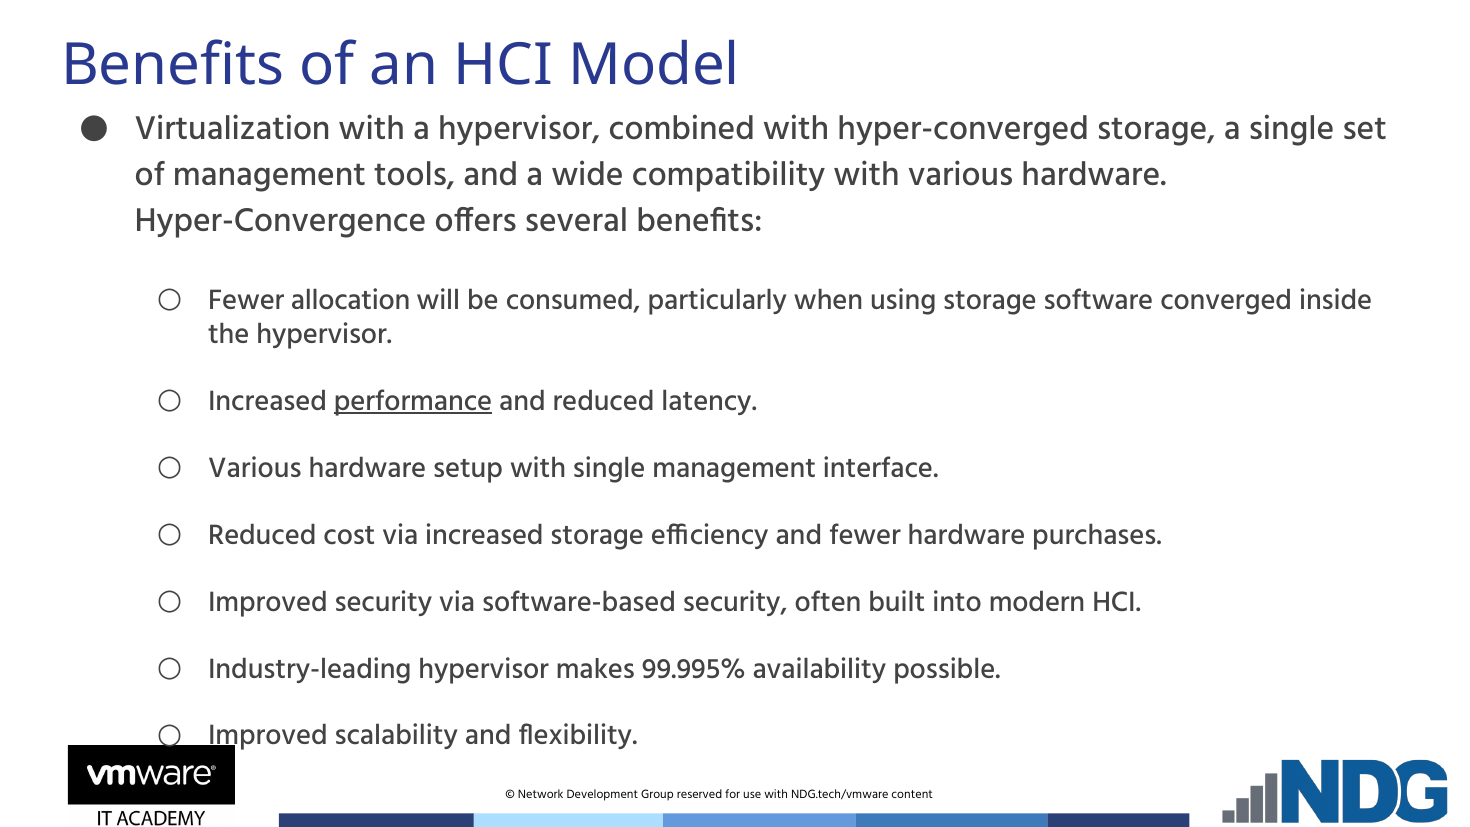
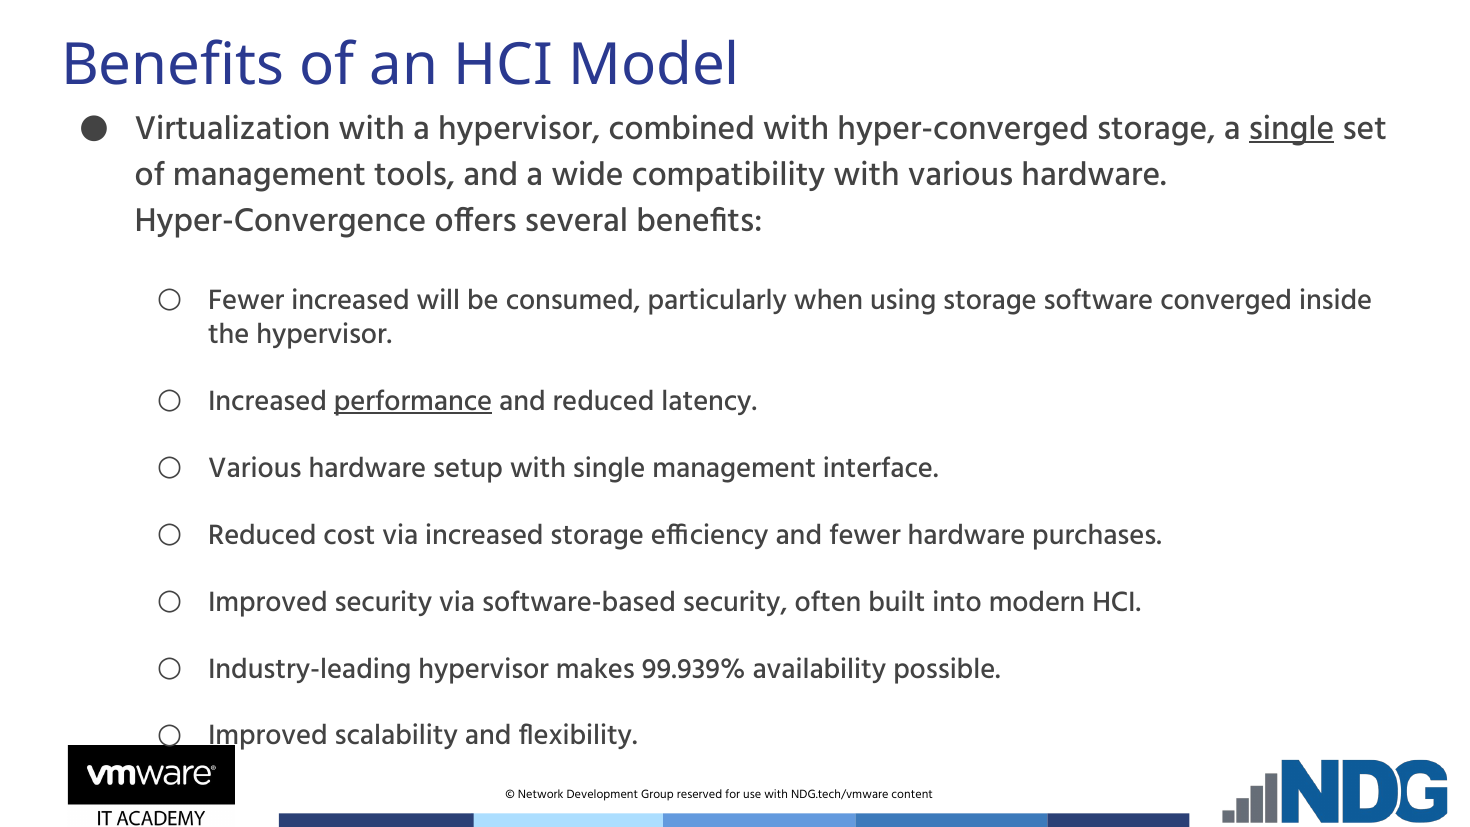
single at (1292, 128) underline: none -> present
Fewer allocation: allocation -> increased
99.995%: 99.995% -> 99.939%
